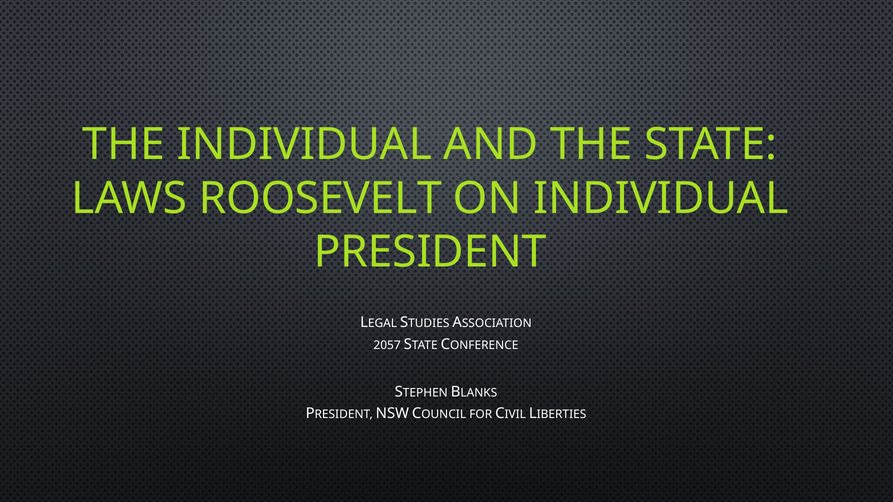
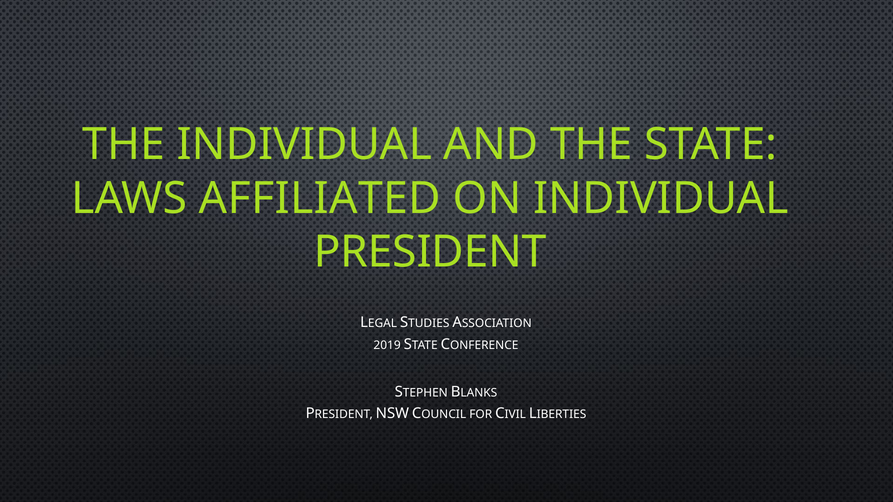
ROOSEVELT: ROOSEVELT -> AFFILIATED
2057: 2057 -> 2019
